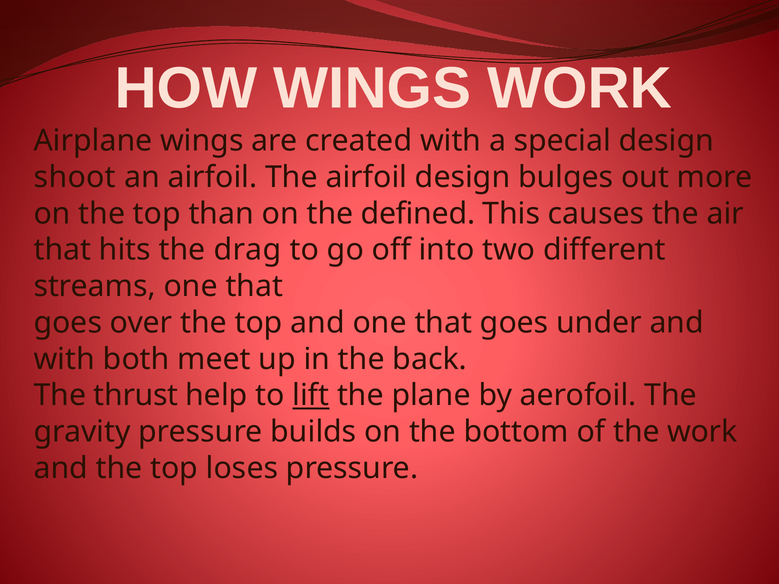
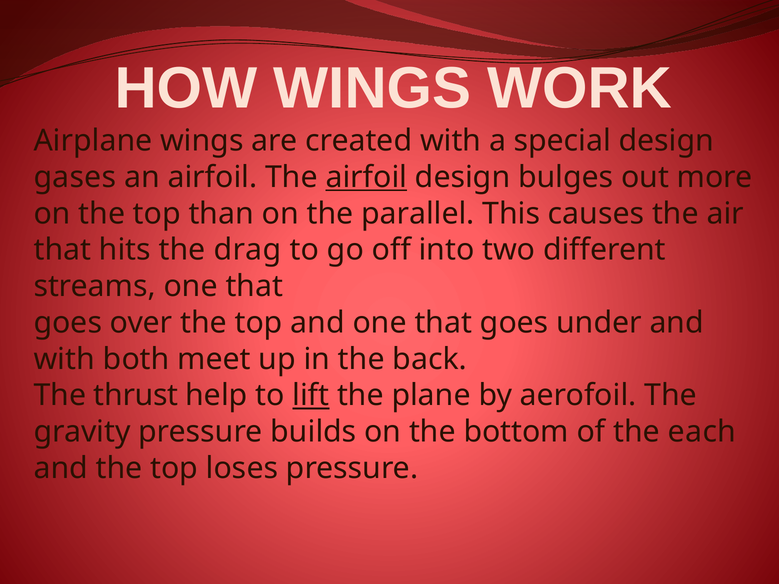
shoot: shoot -> gases
airfoil at (366, 177) underline: none -> present
defined: defined -> parallel
the work: work -> each
